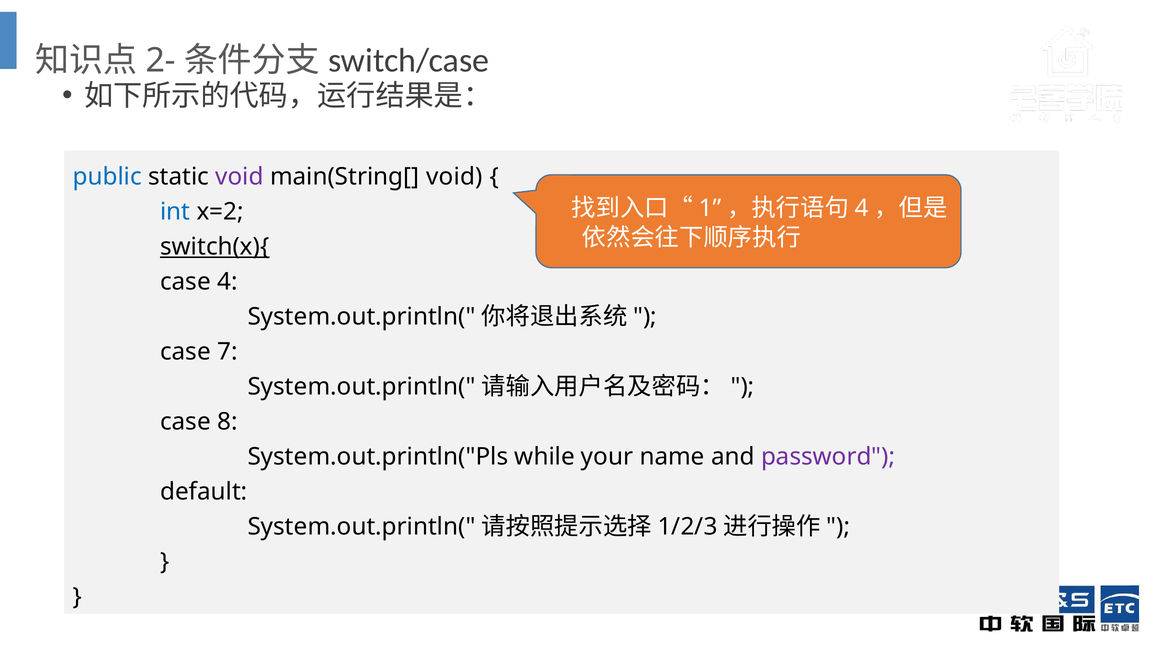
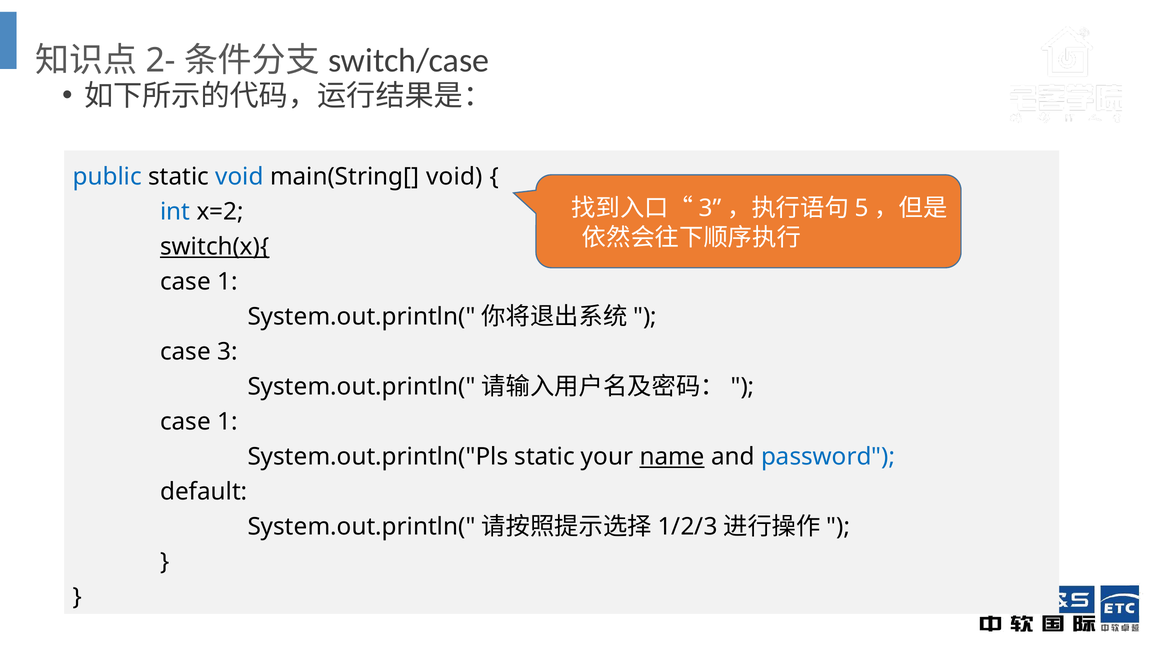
void at (240, 177) colour: purple -> blue
1 at (710, 208): 1 -> 3
4 at (862, 208): 4 -> 5
4 at (227, 282): 4 -> 1
case 7: 7 -> 3
8 at (227, 422): 8 -> 1
System.out.println("Pls while: while -> static
name underline: none -> present
password colour: purple -> blue
